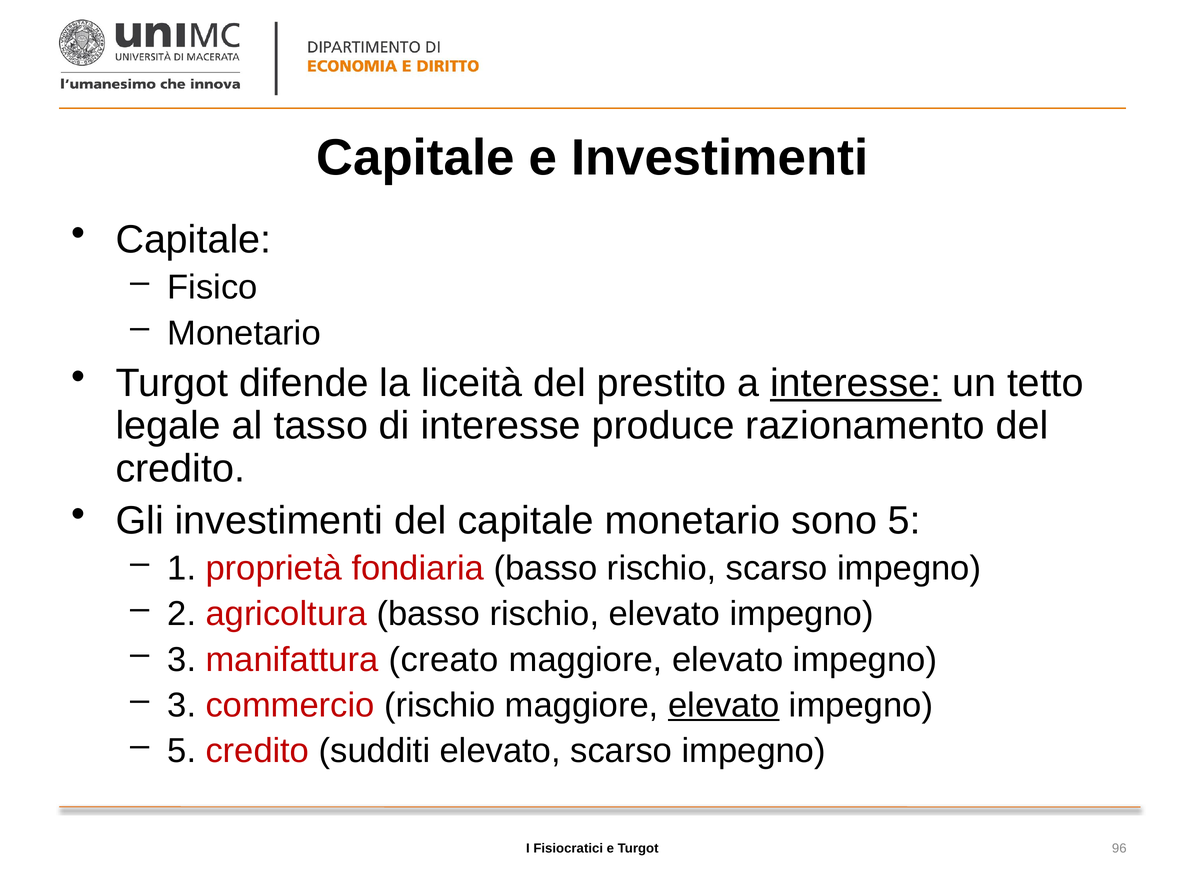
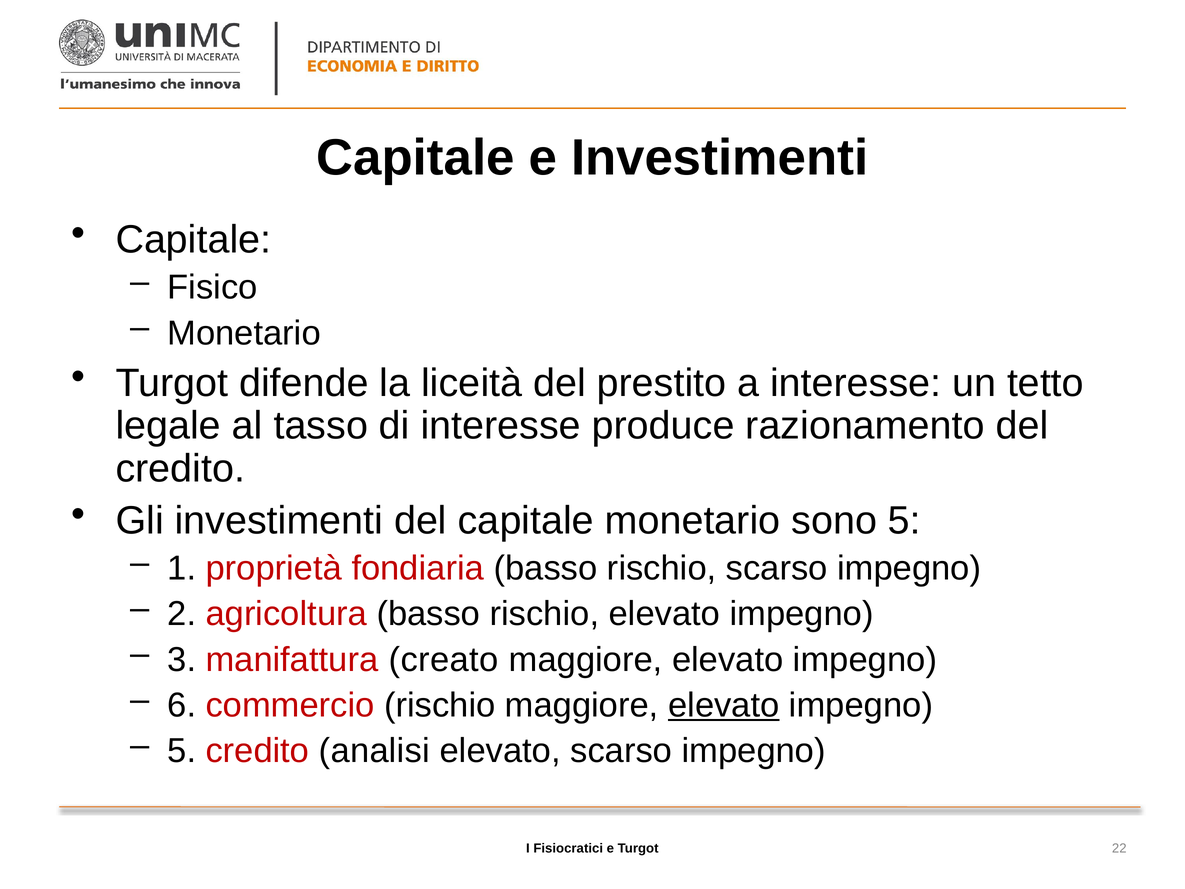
interesse at (856, 383) underline: present -> none
3 at (182, 705): 3 -> 6
sudditi: sudditi -> analisi
96: 96 -> 22
